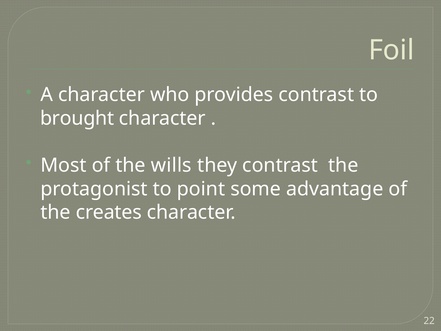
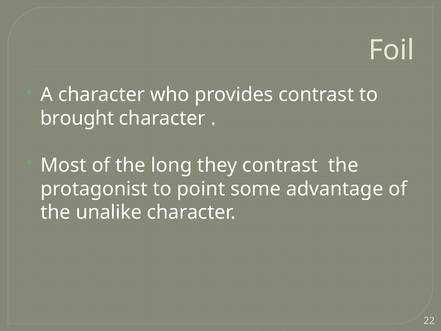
wills: wills -> long
creates: creates -> unalike
